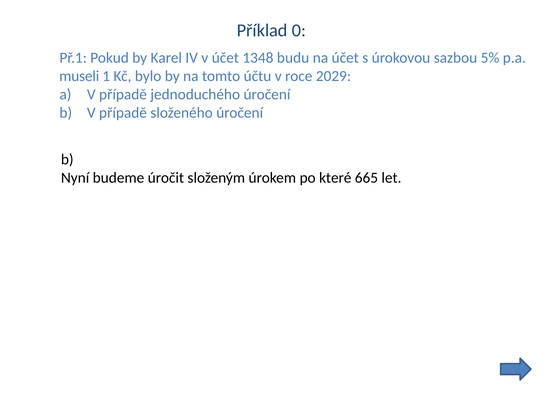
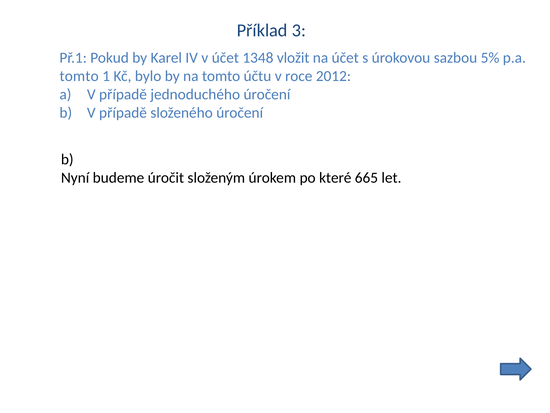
0: 0 -> 3
budu: budu -> vložit
museli at (79, 76): museli -> tomto
2029: 2029 -> 2012
